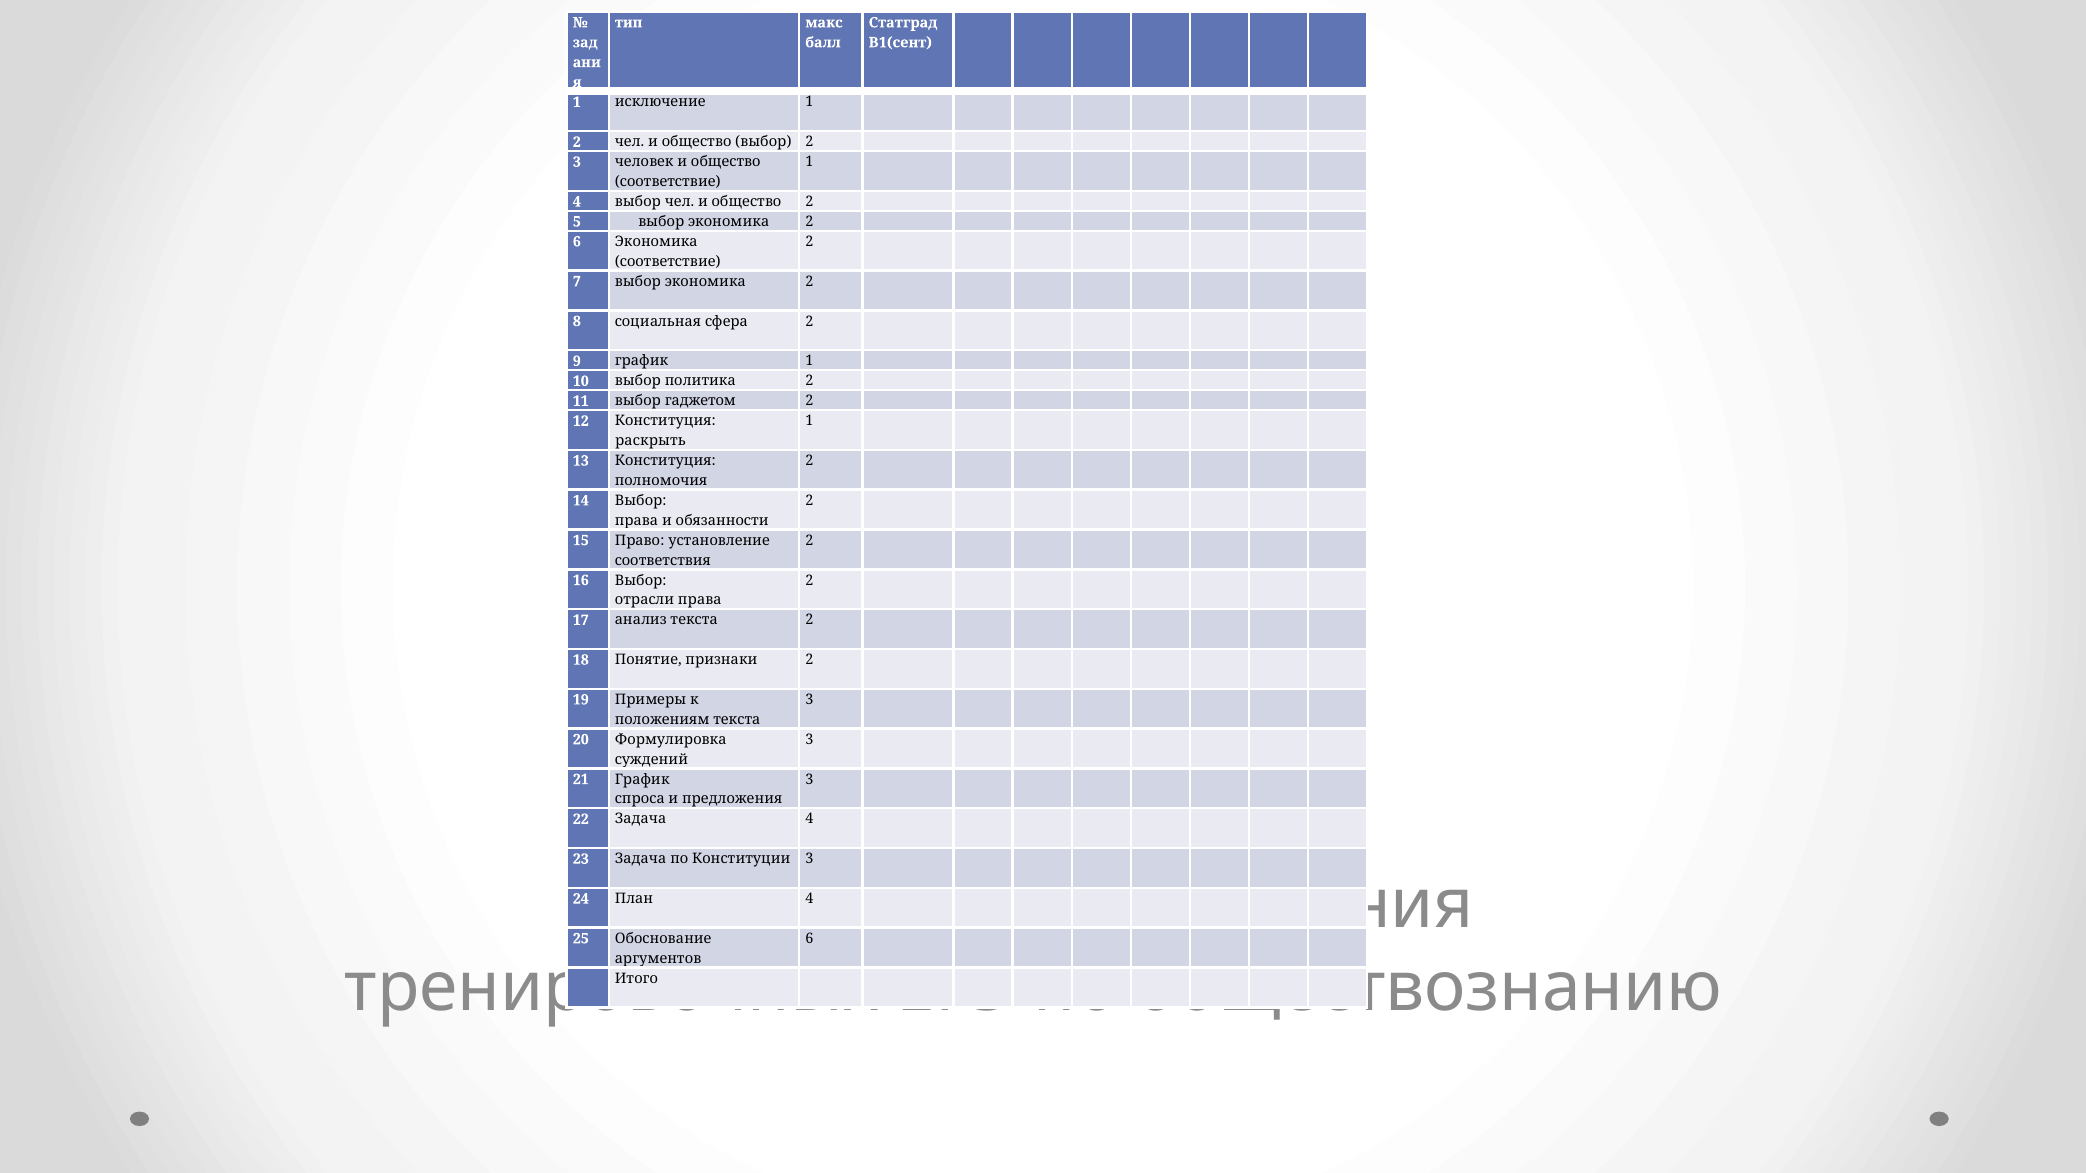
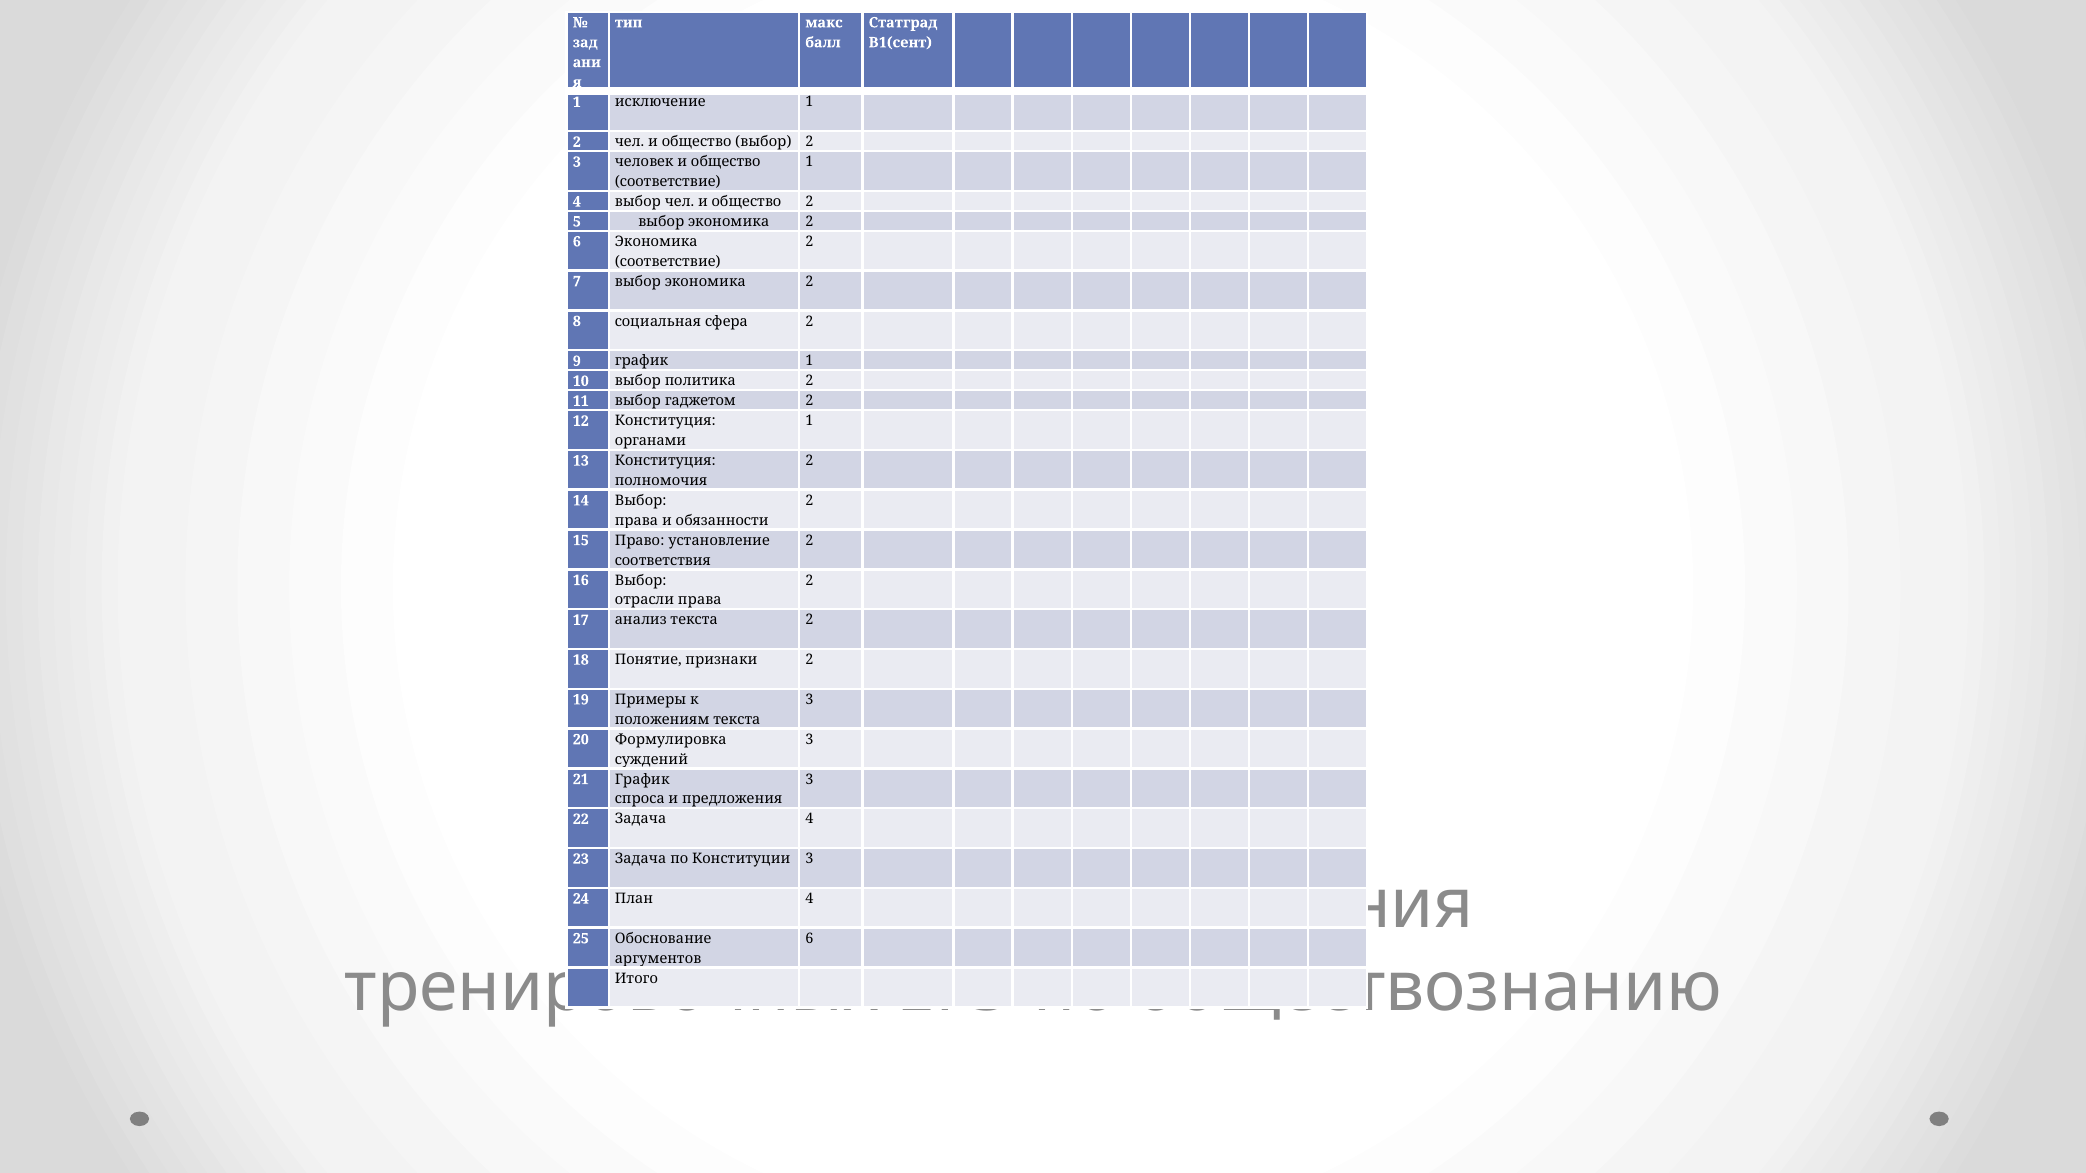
раскрыть: раскрыть -> органами
